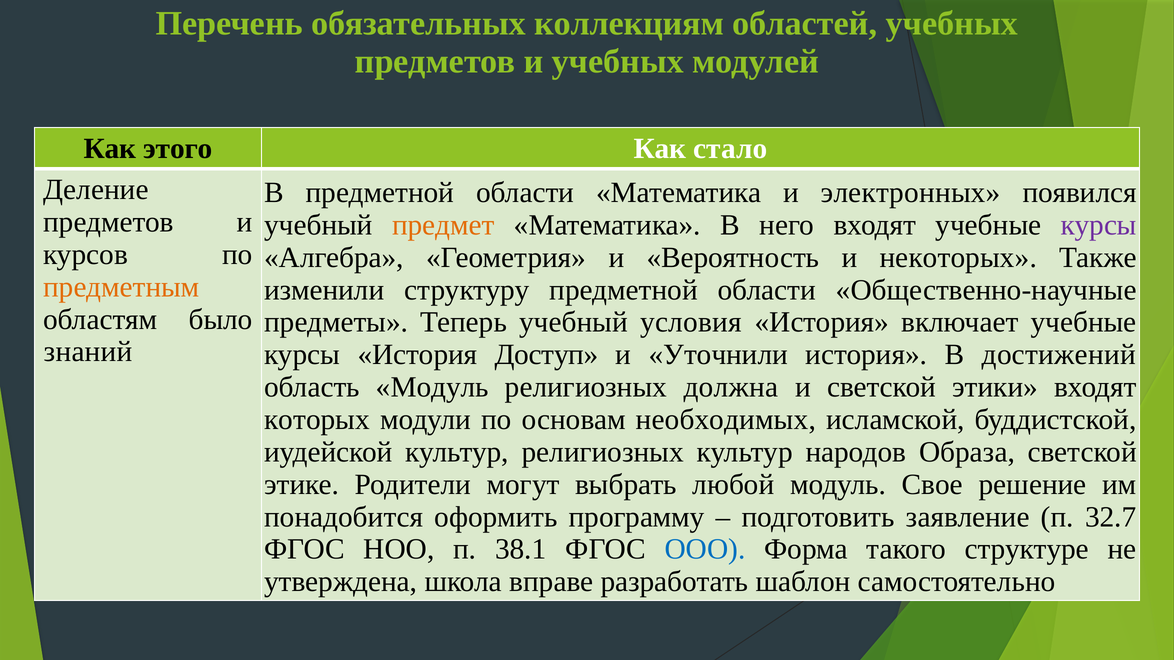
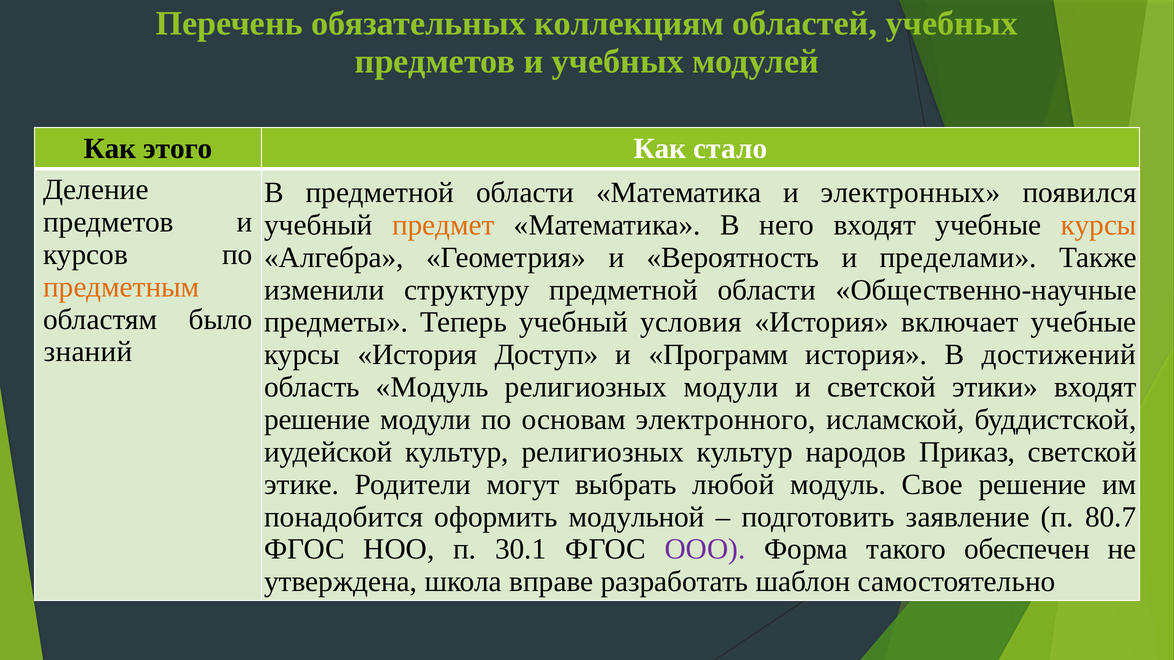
курсы at (1099, 225) colour: purple -> orange
некоторых: некоторых -> пределами
Уточнили: Уточнили -> Программ
религиозных должна: должна -> модули
которых at (317, 420): которых -> решение
необходимых: необходимых -> электронного
Образа: Образа -> Приказ
программу: программу -> модульной
32.7: 32.7 -> 80.7
38.1: 38.1 -> 30.1
ООО colour: blue -> purple
структуре: структуре -> обеспечен
